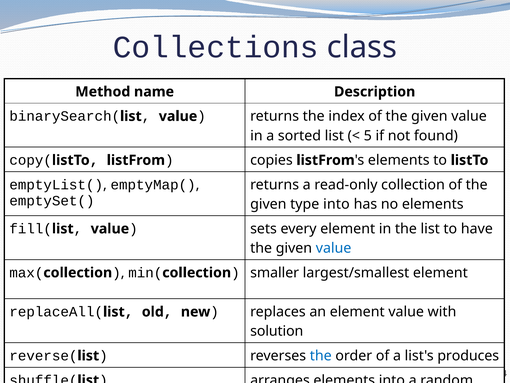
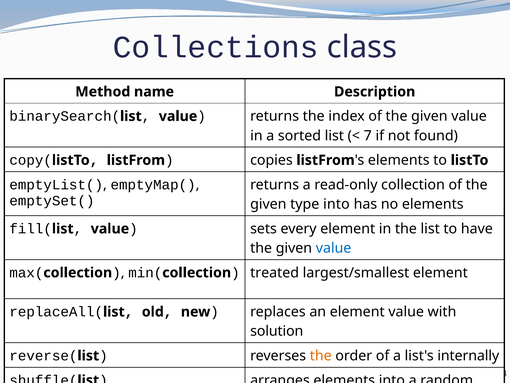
5: 5 -> 7
smaller: smaller -> treated
the at (321, 355) colour: blue -> orange
produces: produces -> internally
